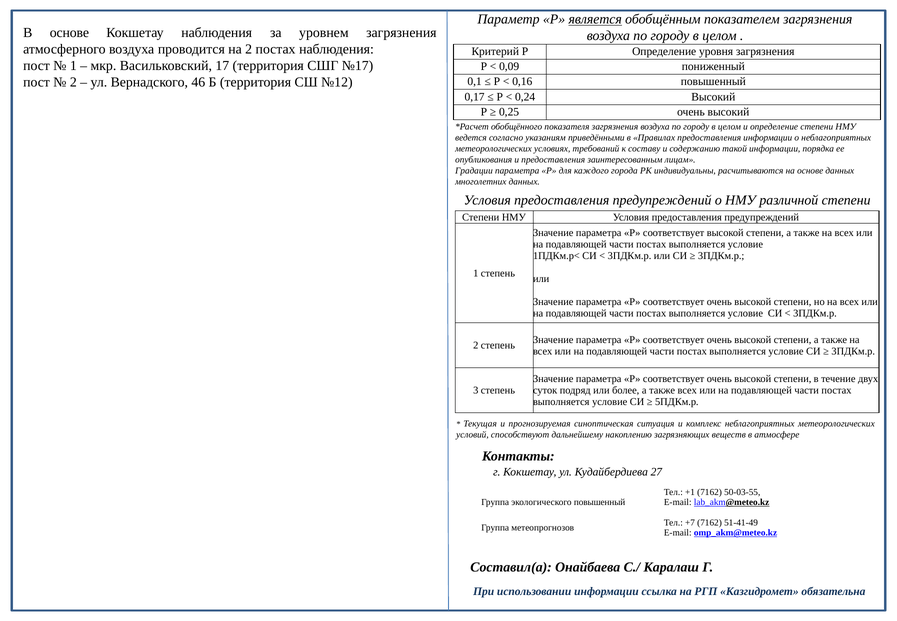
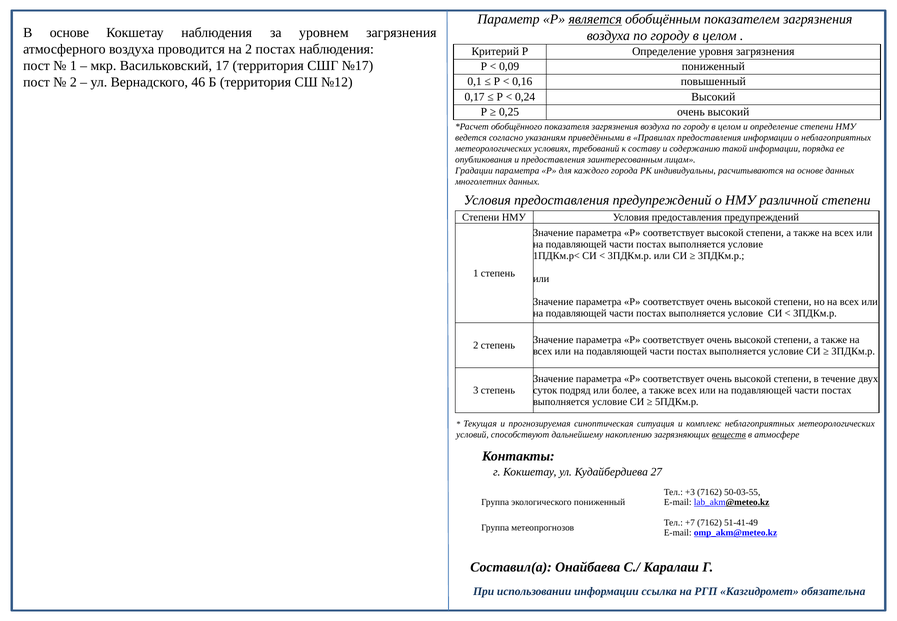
веществ underline: none -> present
+1: +1 -> +3
экологического повышенный: повышенный -> пониженный
